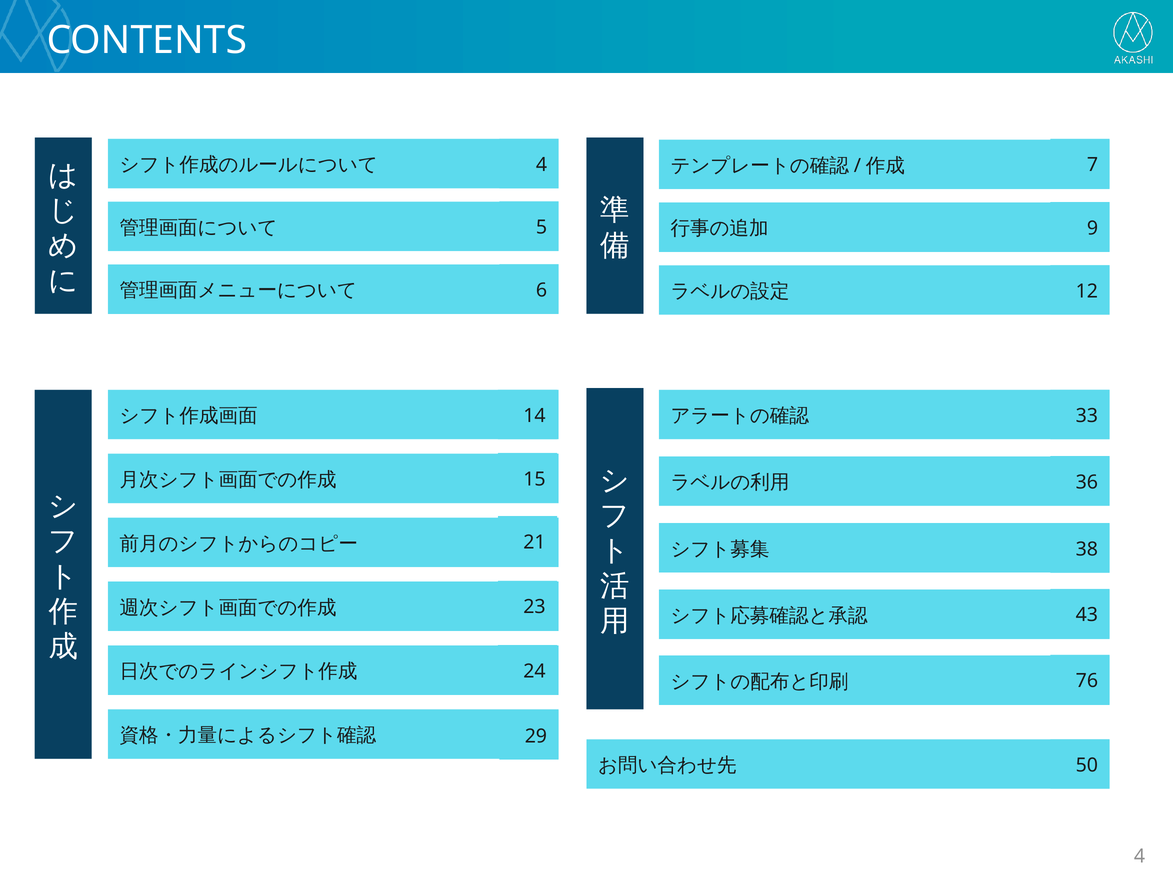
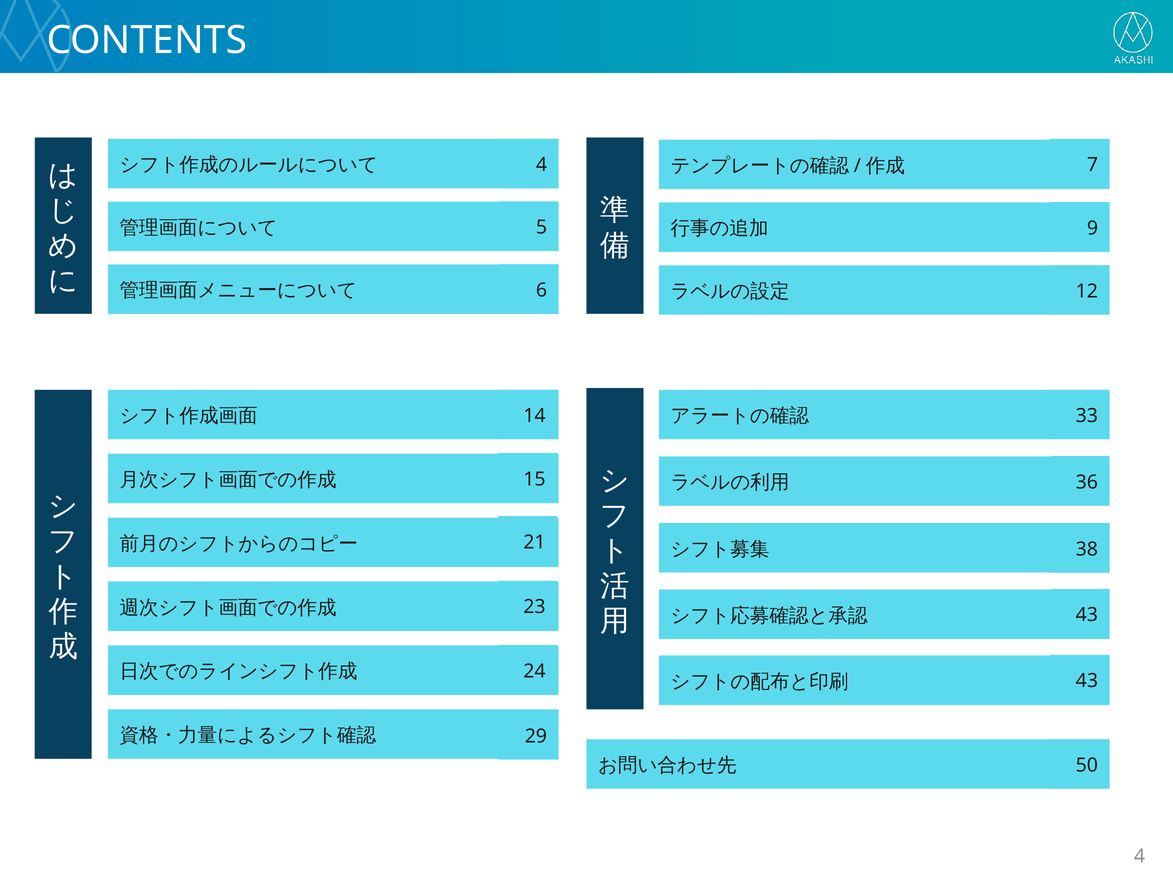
76 at (1087, 681): 76 -> 43
